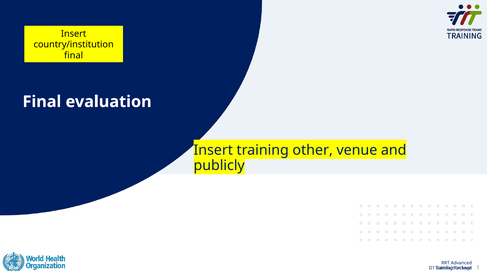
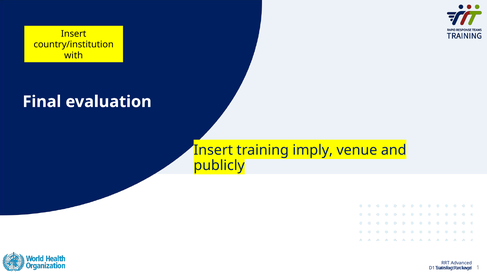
final at (74, 56): final -> with
other: other -> imply
